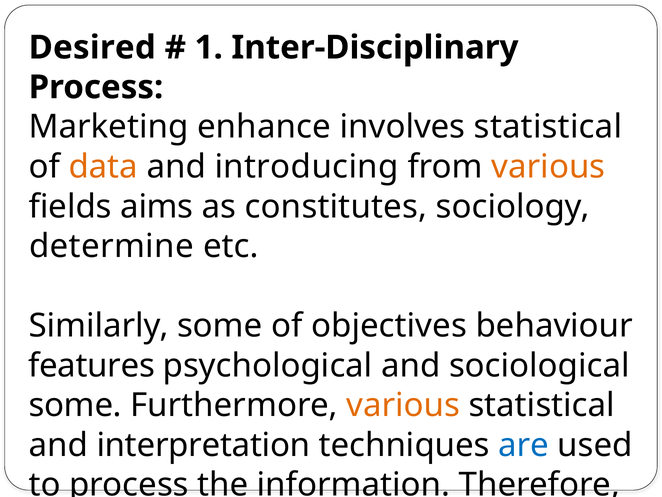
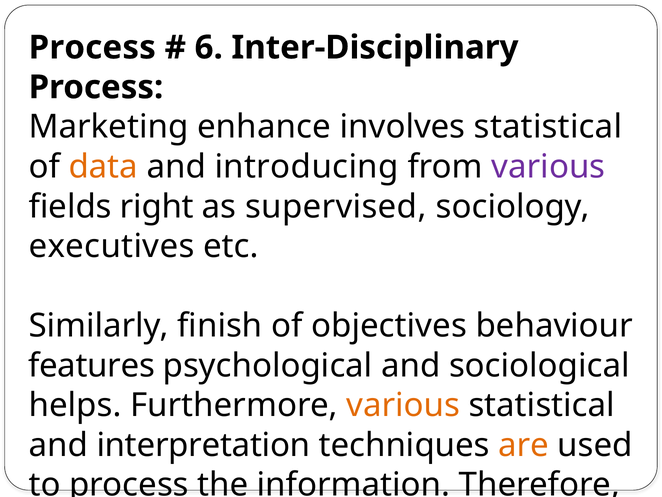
Desired at (92, 47): Desired -> Process
1: 1 -> 6
various at (548, 167) colour: orange -> purple
aims: aims -> right
constitutes: constitutes -> supervised
determine: determine -> executives
Similarly some: some -> finish
some at (75, 405): some -> helps
are colour: blue -> orange
